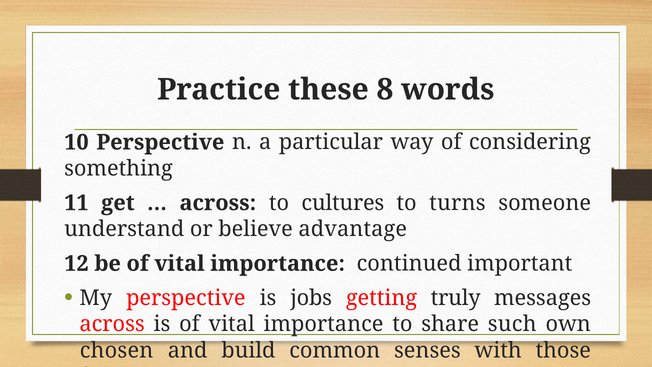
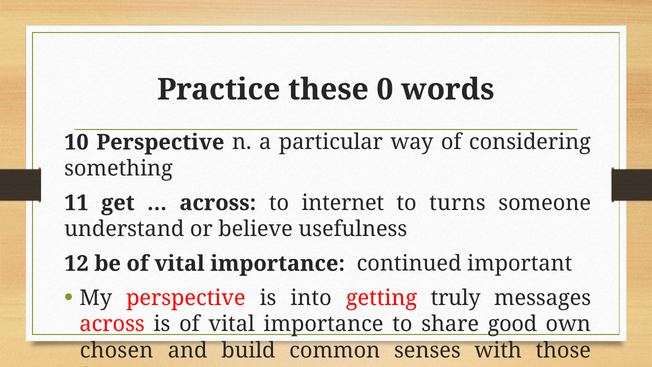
8: 8 -> 0
to cultures: cultures -> internet
advantage: advantage -> usefulness
jobs: jobs -> into
such: such -> good
